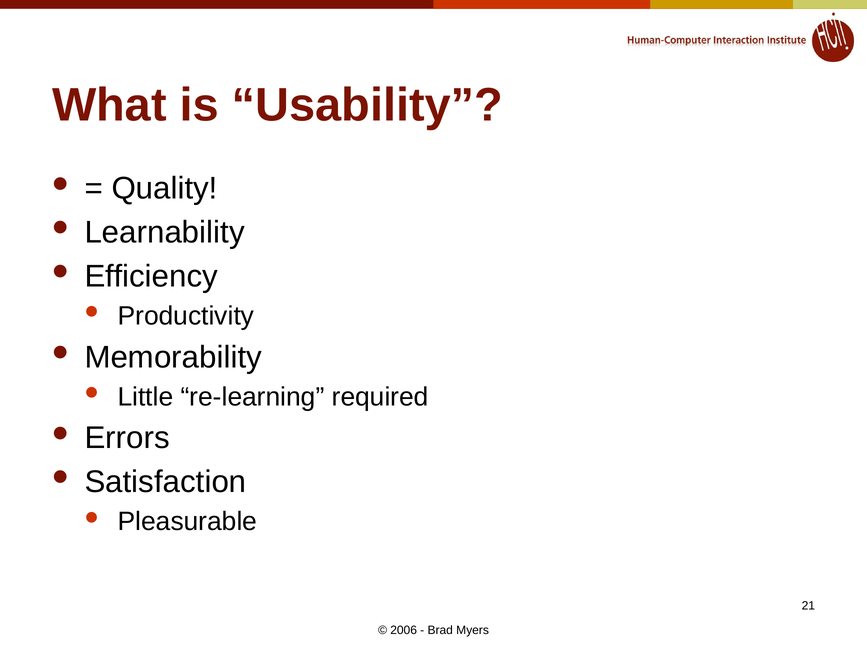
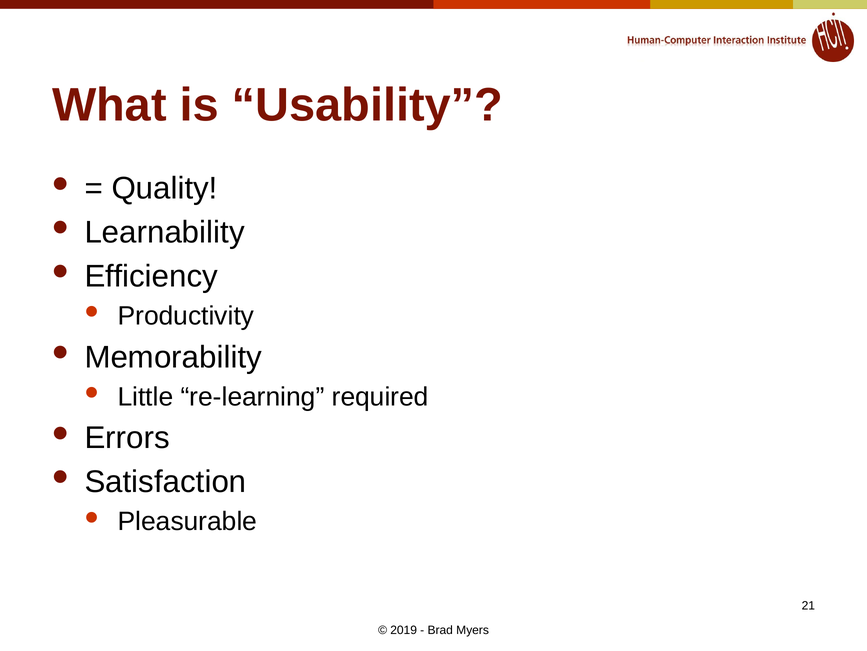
2006: 2006 -> 2019
